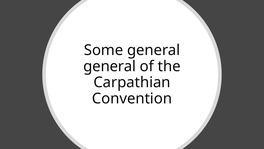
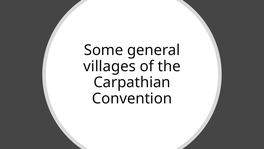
general at (110, 66): general -> villages
